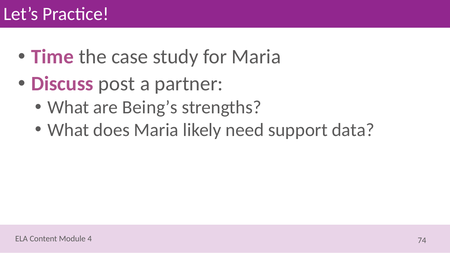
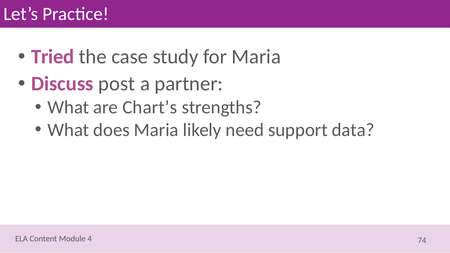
Time: Time -> Tried
Being’s: Being’s -> Chart’s
